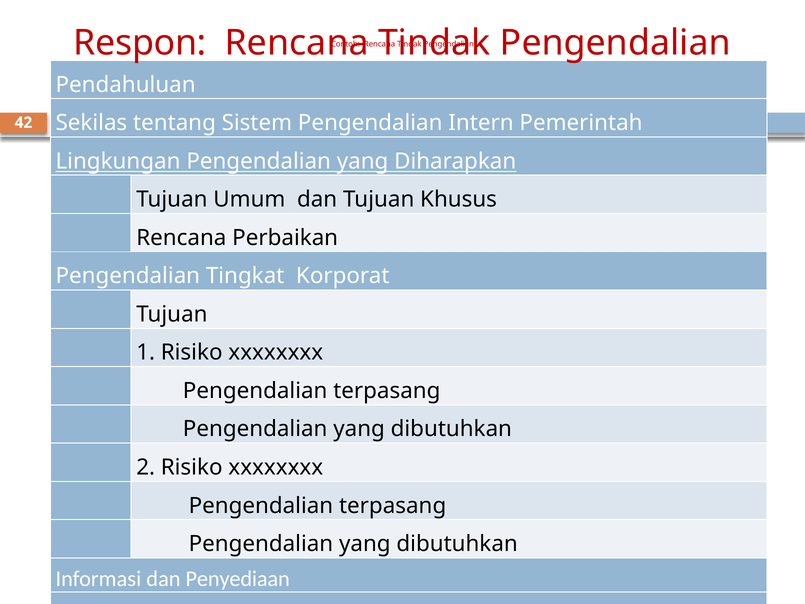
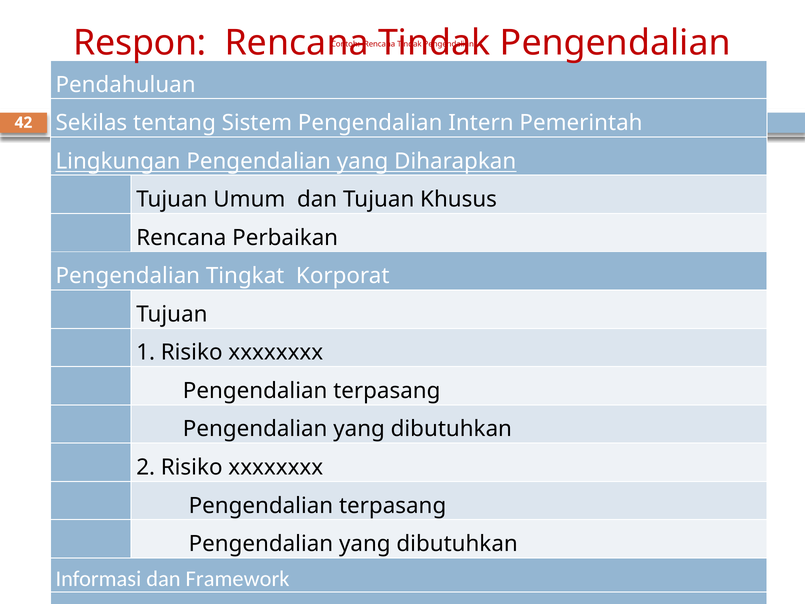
Penyediaan: Penyediaan -> Framework
